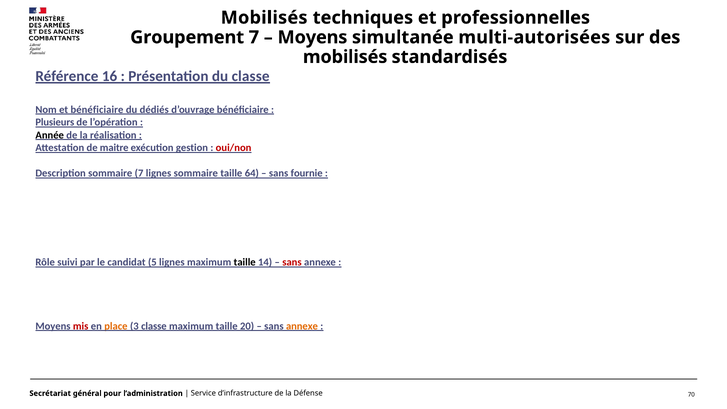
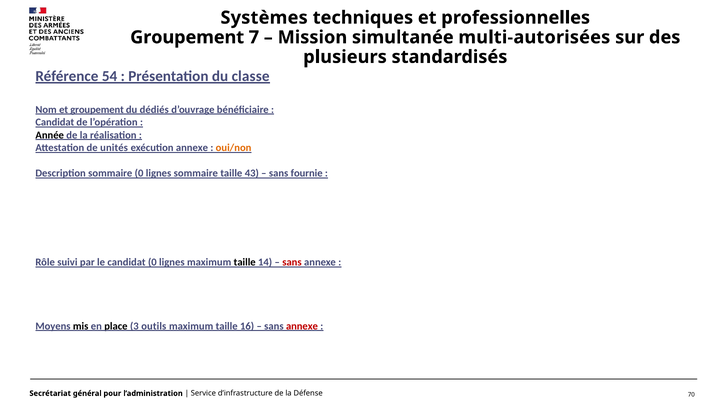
Mobilisés at (264, 18): Mobilisés -> Systèmes
Moyens at (313, 37): Moyens -> Mission
mobilisés at (345, 57): mobilisés -> plusieurs
16: 16 -> 54
et bénéficiaire: bénéficiaire -> groupement
Plusieurs at (55, 122): Plusieurs -> Candidat
maitre: maitre -> unités
exécution gestion: gestion -> annexe
oui/non colour: red -> orange
sommaire 7: 7 -> 0
64: 64 -> 43
candidat 5: 5 -> 0
mis colour: red -> black
place colour: orange -> black
3 classe: classe -> outils
20: 20 -> 16
annexe at (302, 326) colour: orange -> red
